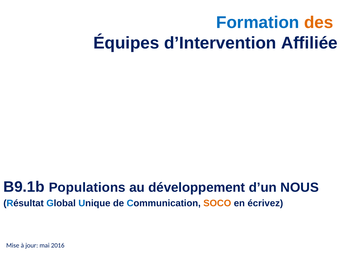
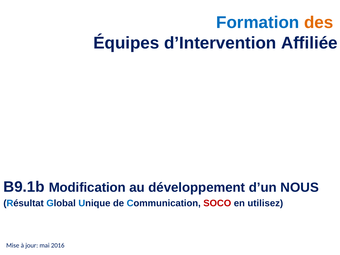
Populations: Populations -> Modification
SOCO colour: orange -> red
écrivez: écrivez -> utilisez
